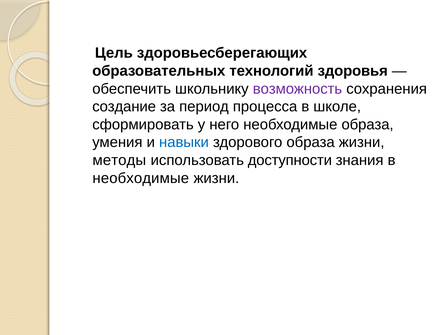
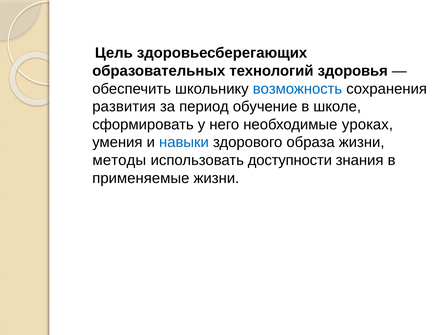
возможность colour: purple -> blue
создание: создание -> развития
процесса: процесса -> обучение
необходимые образа: образа -> уроках
необходимые at (141, 178): необходимые -> применяемые
